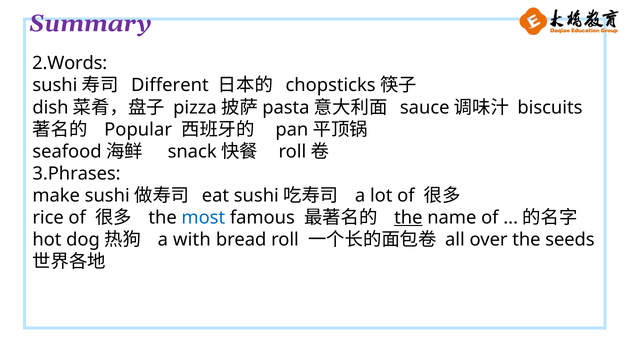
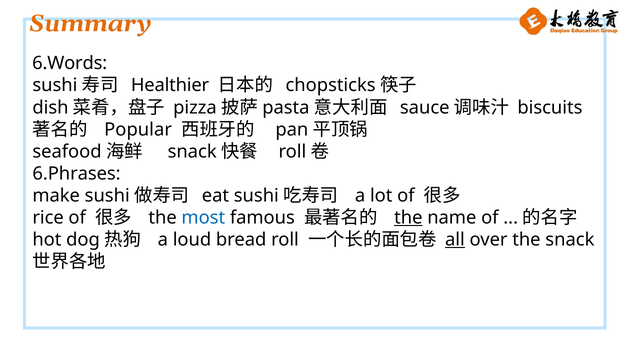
Summary colour: purple -> orange
2.Words: 2.Words -> 6.Words
Different: Different -> Healthier
3.Phrases: 3.Phrases -> 6.Phrases
with: with -> loud
all underline: none -> present
the seeds: seeds -> snack
